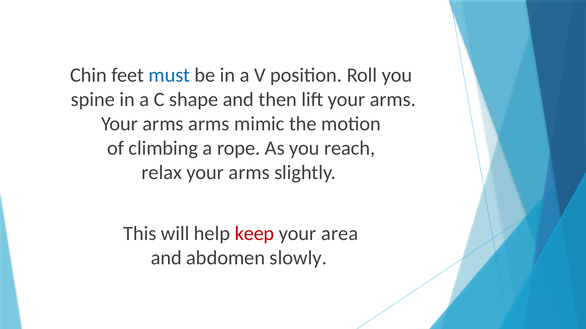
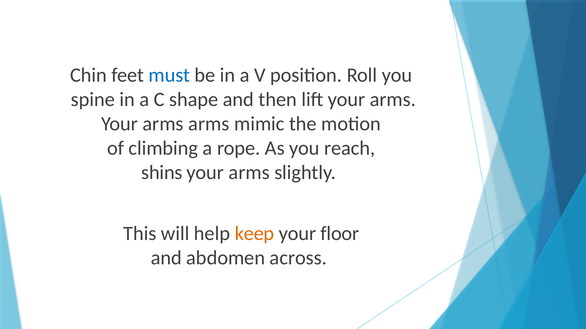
relax: relax -> shins
keep colour: red -> orange
area: area -> floor
slowly: slowly -> across
